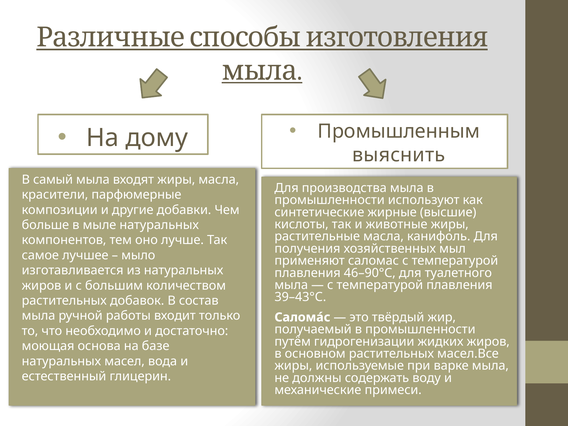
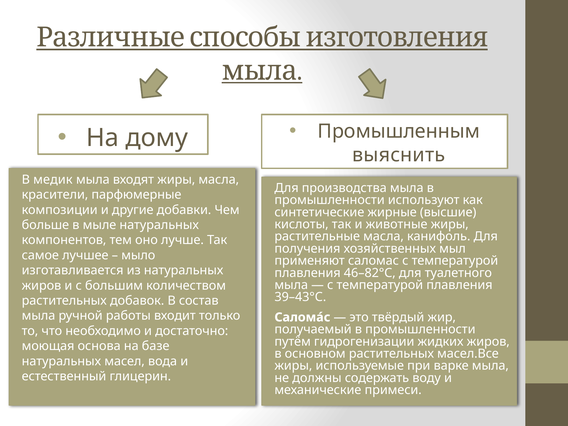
самый: самый -> медик
46–90°С: 46–90°С -> 46–82°С
